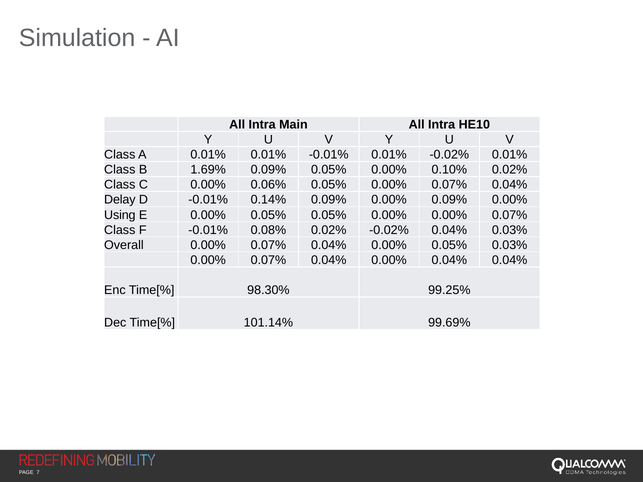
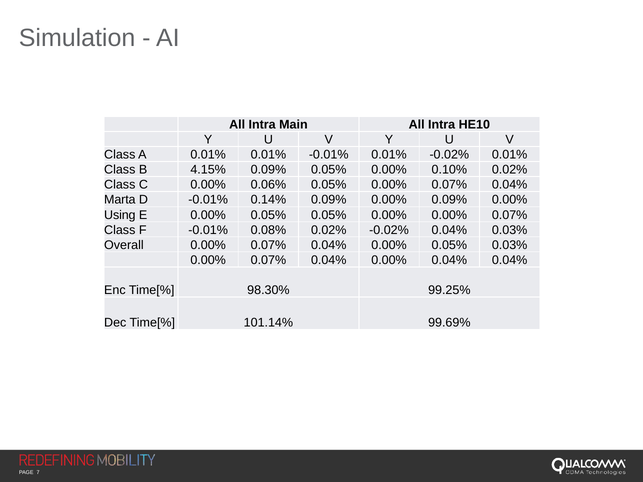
1.69%: 1.69% -> 4.15%
Delay: Delay -> Marta
